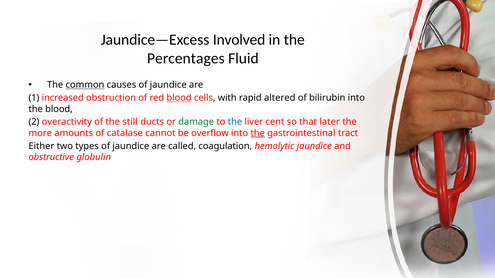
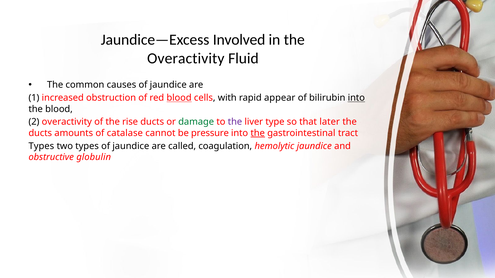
Percentages at (186, 58): Percentages -> Overactivity
common underline: present -> none
altered: altered -> appear
into at (356, 98) underline: none -> present
still: still -> rise
the at (235, 122) colour: blue -> purple
cent: cent -> type
more at (40, 133): more -> ducts
overflow: overflow -> pressure
Either at (41, 146): Either -> Types
